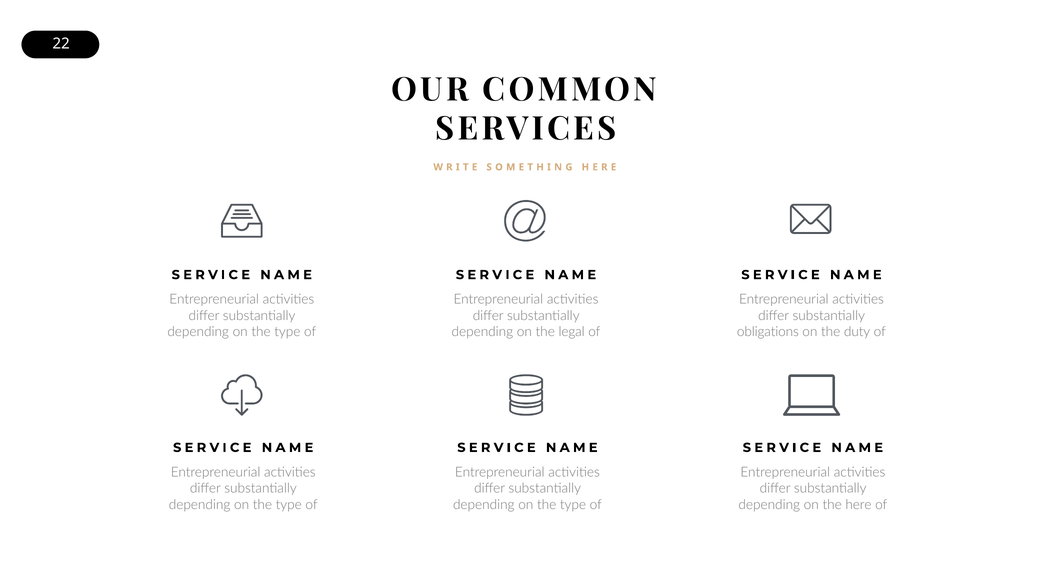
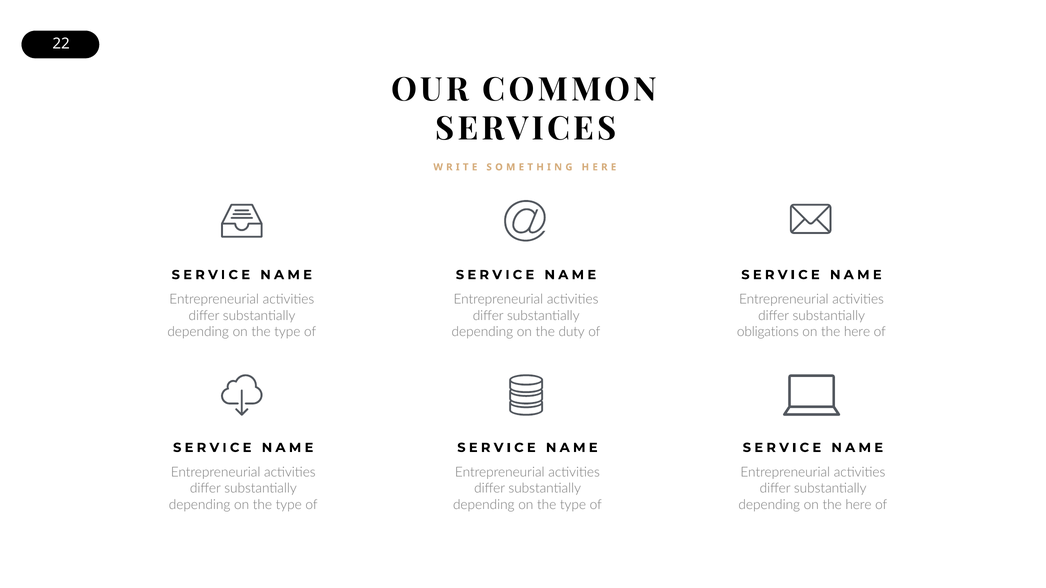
legal: legal -> duty
duty at (857, 332): duty -> here
